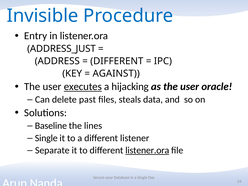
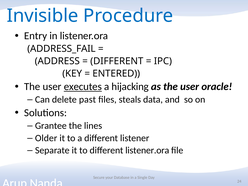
ADDRESS_JUST: ADDRESS_JUST -> ADDRESS_FAIL
AGAINST: AGAINST -> ENTERED
Baseline: Baseline -> Grantee
Single at (46, 138): Single -> Older
listener.ora at (147, 150) underline: present -> none
